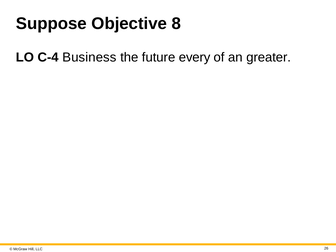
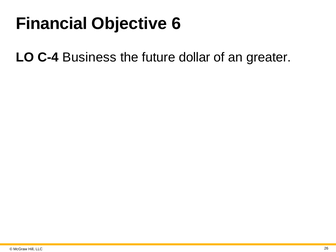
Suppose: Suppose -> Financial
8: 8 -> 6
every: every -> dollar
